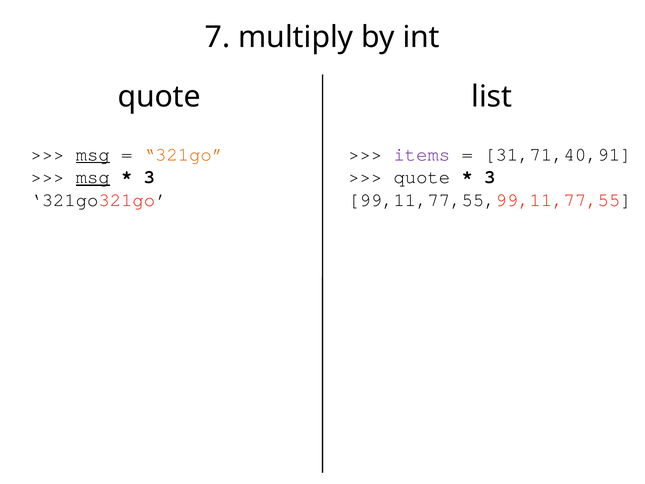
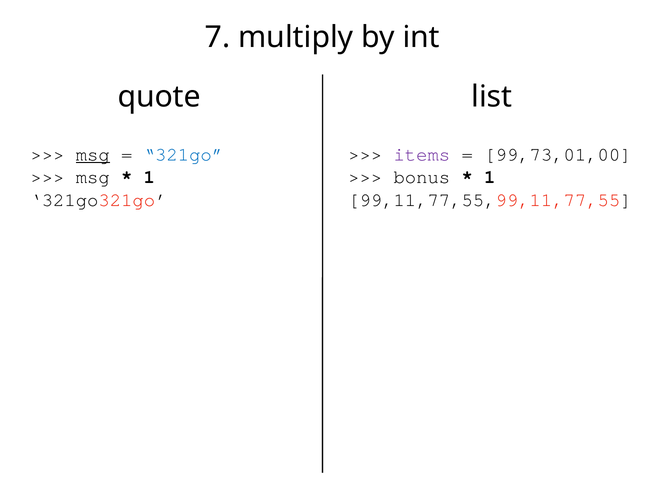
321go colour: orange -> blue
31,71,40,91: 31,71,40,91 -> 99,73,01,00
msg at (93, 177) underline: present -> none
3 at (149, 177): 3 -> 1
quote at (422, 177): quote -> bonus
3 at (490, 177): 3 -> 1
